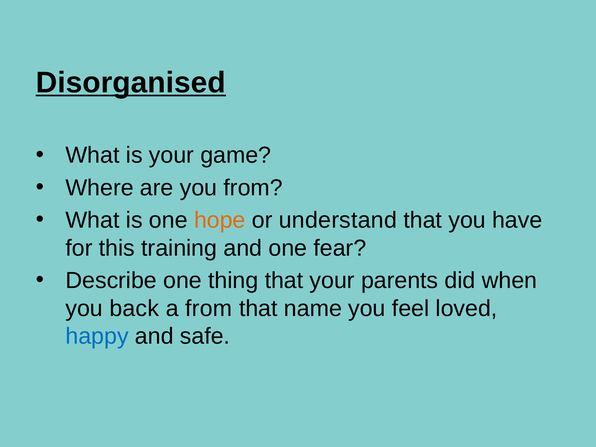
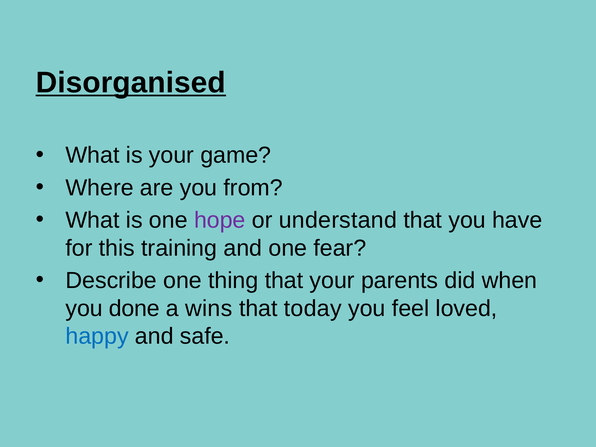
hope colour: orange -> purple
back: back -> done
a from: from -> wins
name: name -> today
